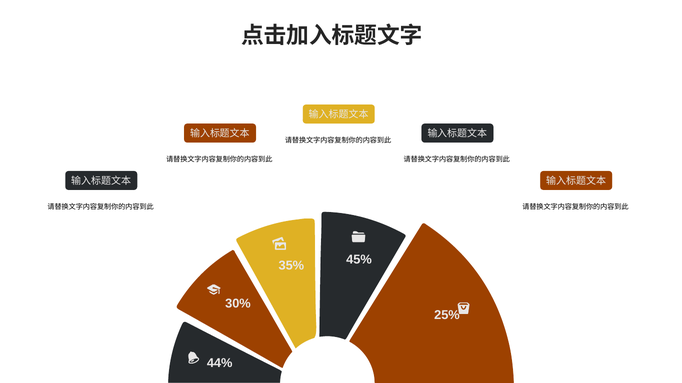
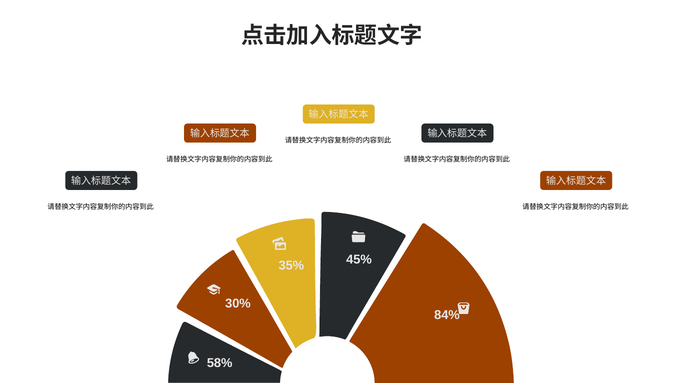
25%: 25% -> 84%
44%: 44% -> 58%
